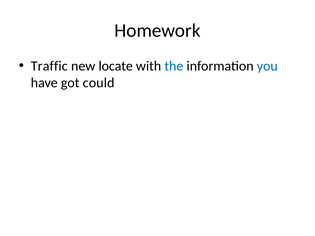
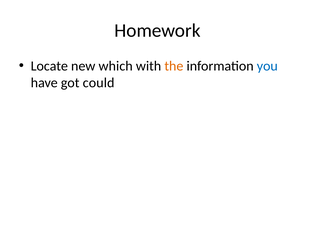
Traffic: Traffic -> Locate
locate: locate -> which
the colour: blue -> orange
